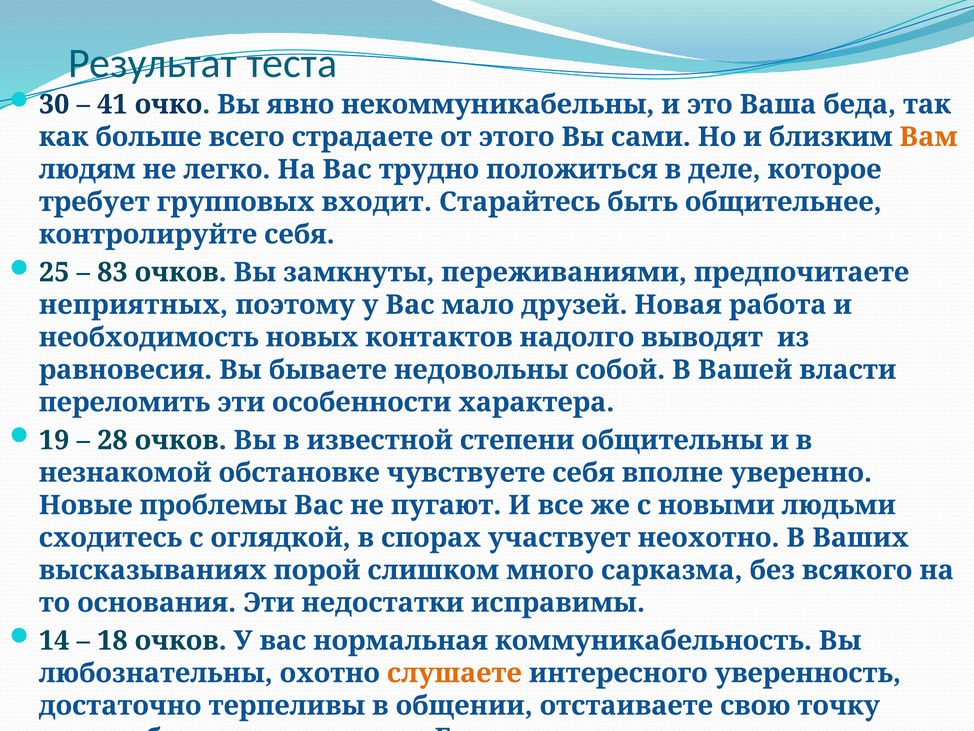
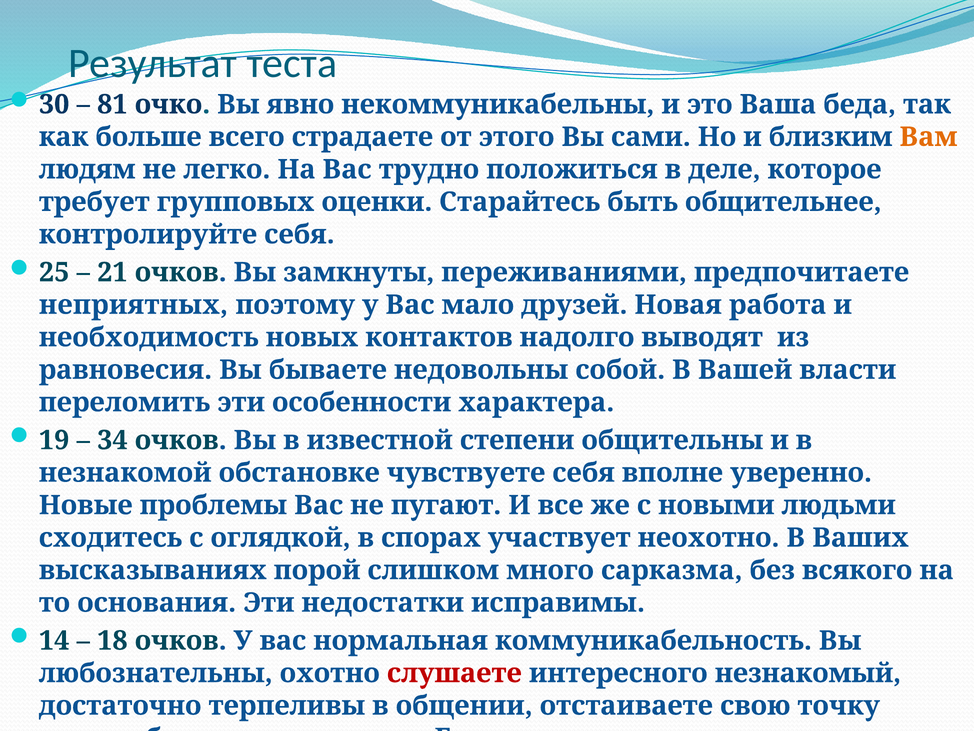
41: 41 -> 81
входит: входит -> оценки
83: 83 -> 21
28: 28 -> 34
слушаете colour: orange -> red
уверенность: уверенность -> незнакомый
